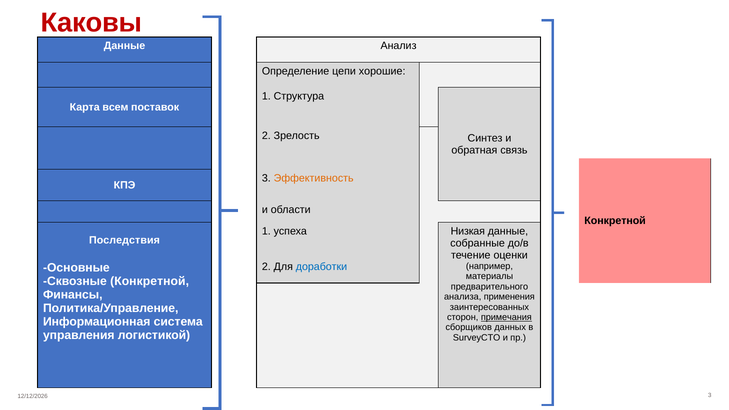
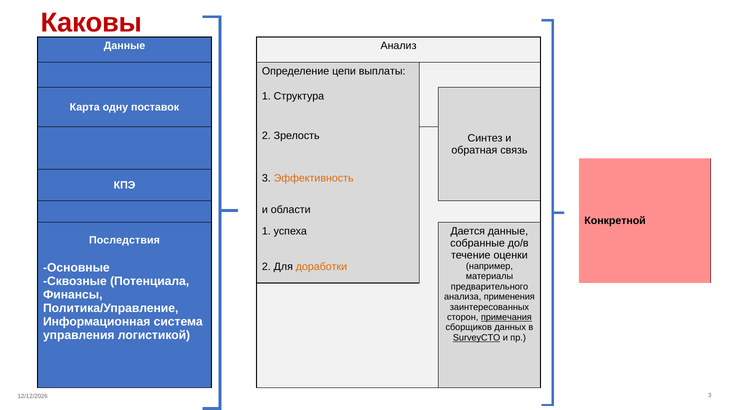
хорошие: хорошие -> выплаты
всем: всем -> одну
Низкая: Низкая -> Дается
доработки colour: blue -> orange
Сквозные Конкретной: Конкретной -> Потенциала
SurveyCTO underline: none -> present
